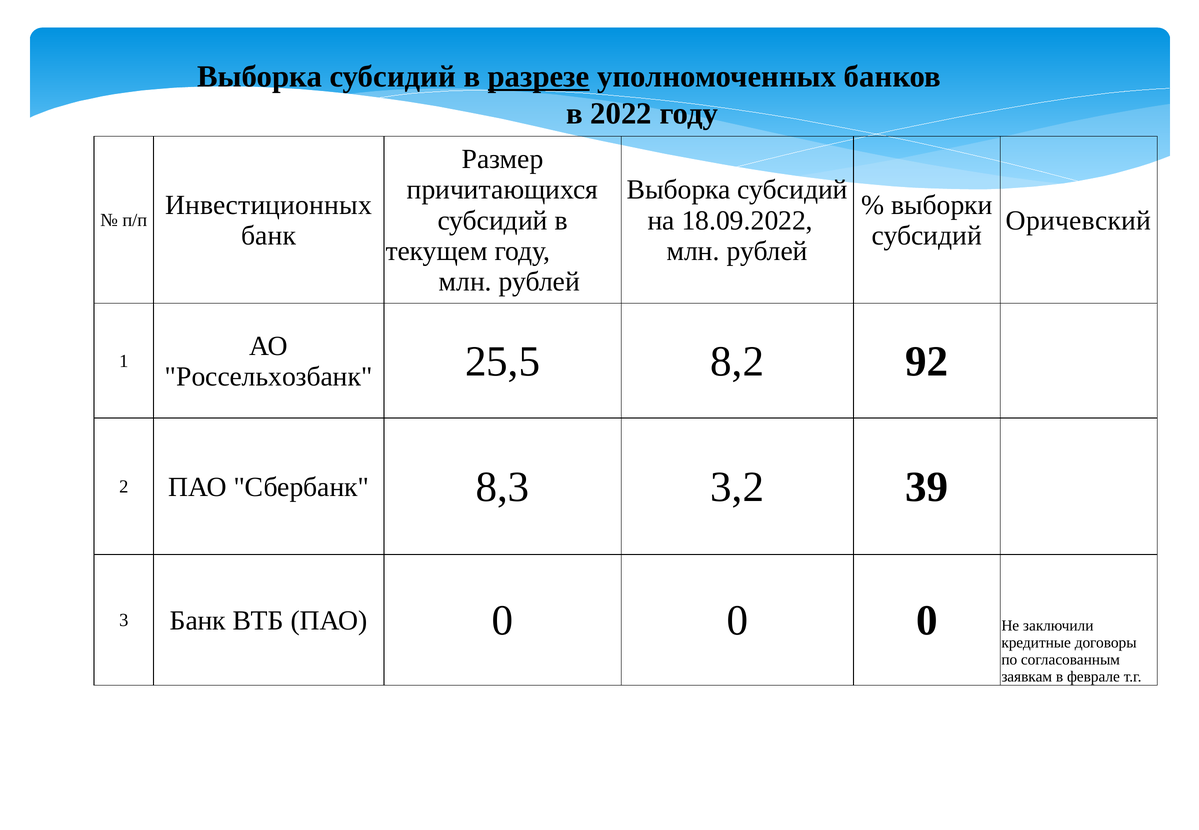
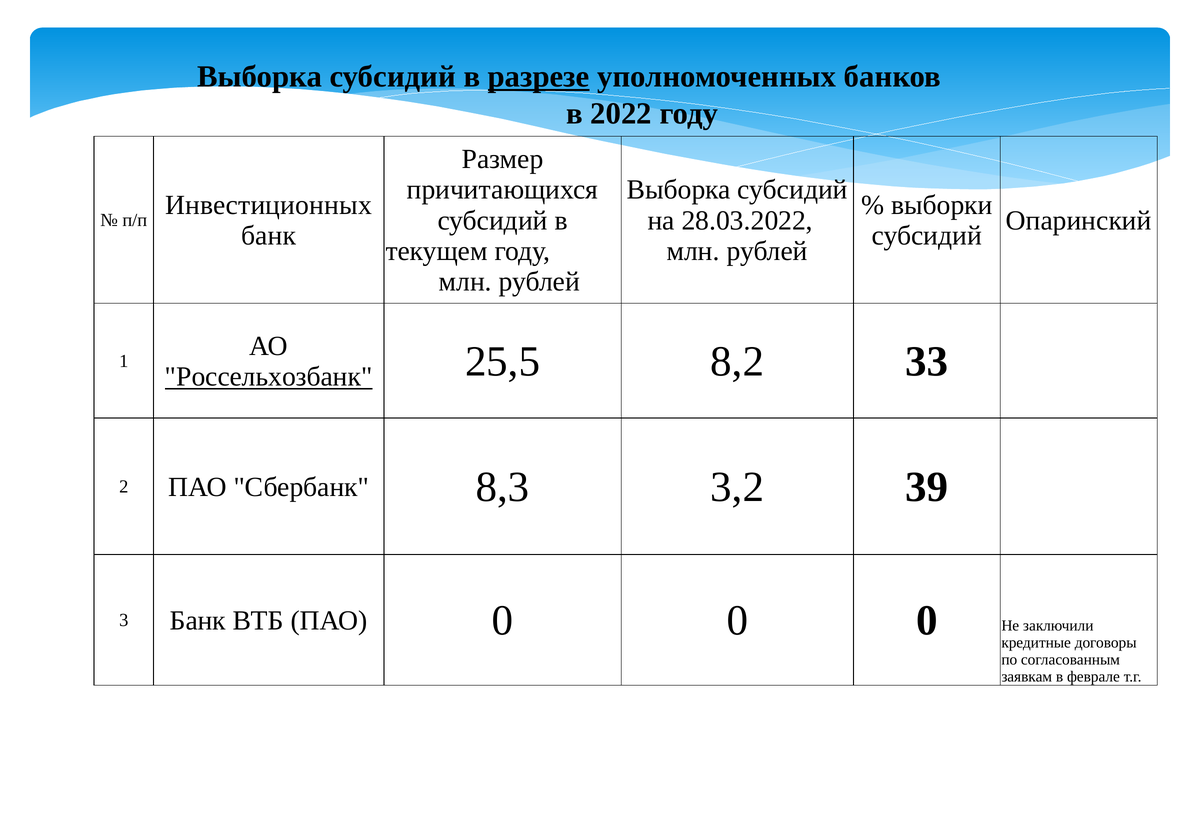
18.09.2022: 18.09.2022 -> 28.03.2022
Оричевский: Оричевский -> Опаринский
Россельхозбанк underline: none -> present
92: 92 -> 33
